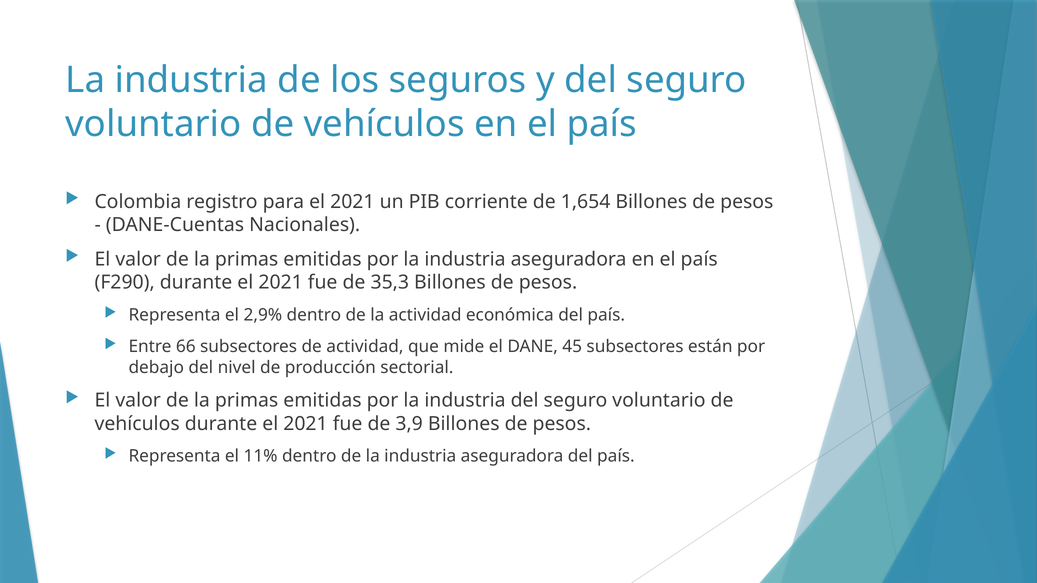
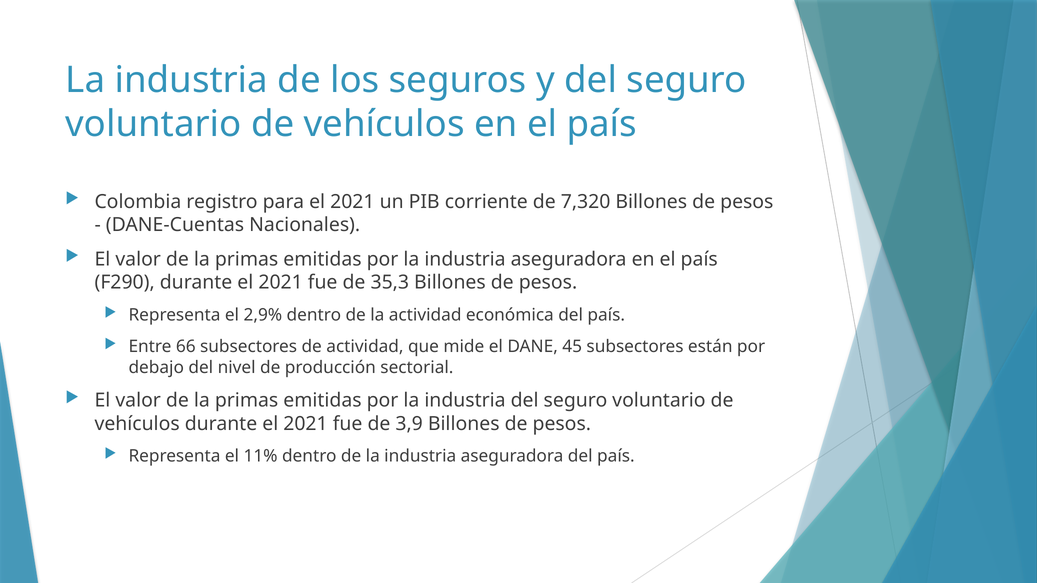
1,654: 1,654 -> 7,320
